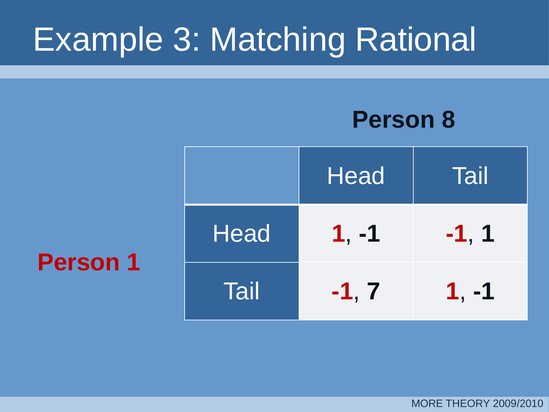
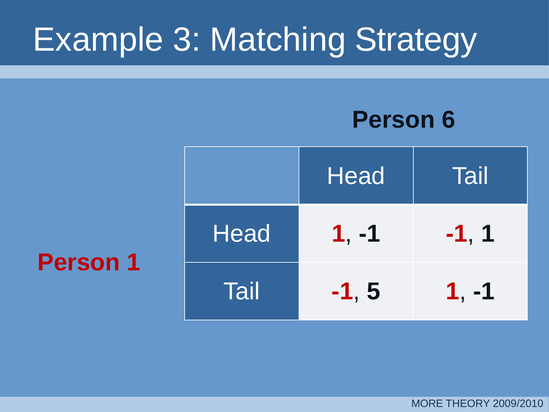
Rational: Rational -> Strategy
8: 8 -> 6
7: 7 -> 5
